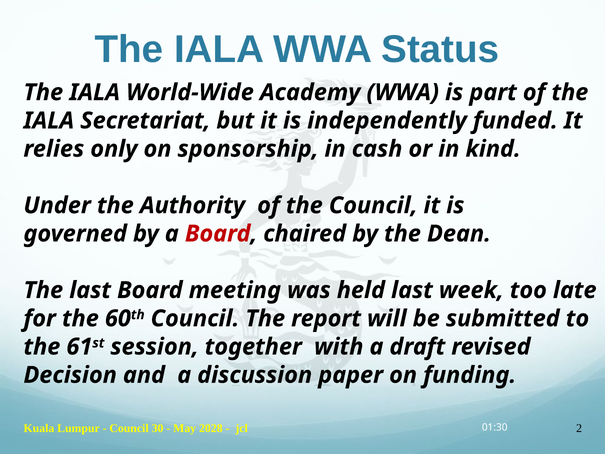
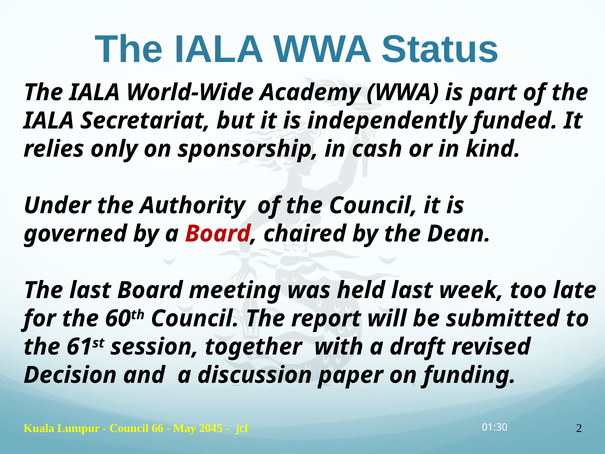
30: 30 -> 66
2028: 2028 -> 2045
